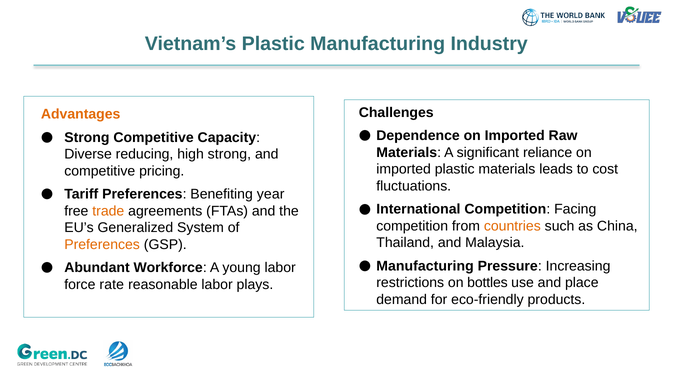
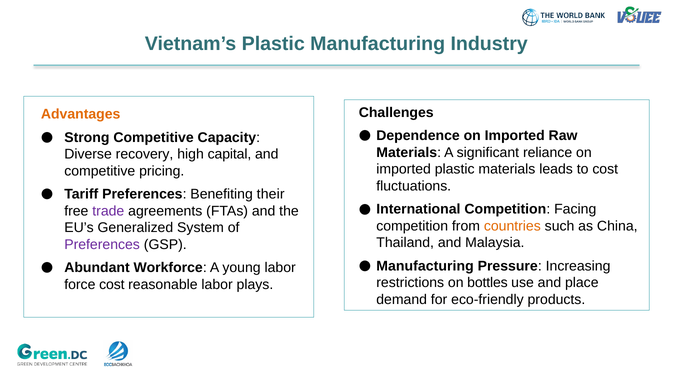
reducing: reducing -> recovery
high strong: strong -> capital
year: year -> their
trade colour: orange -> purple
Preferences at (102, 245) colour: orange -> purple
force rate: rate -> cost
